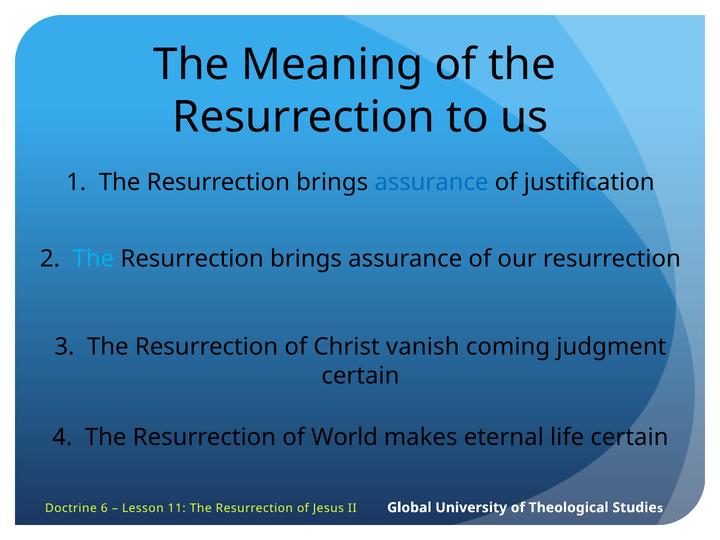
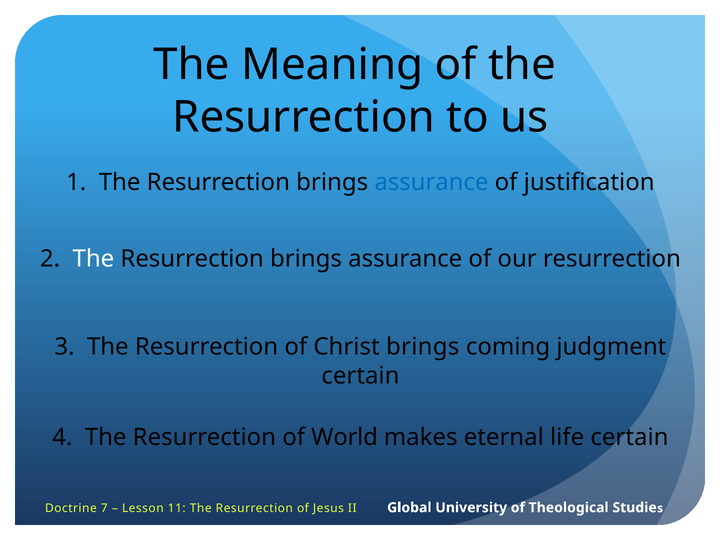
The at (93, 259) colour: light blue -> white
Christ vanish: vanish -> brings
6: 6 -> 7
